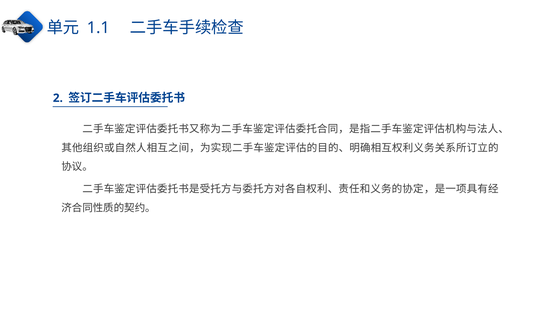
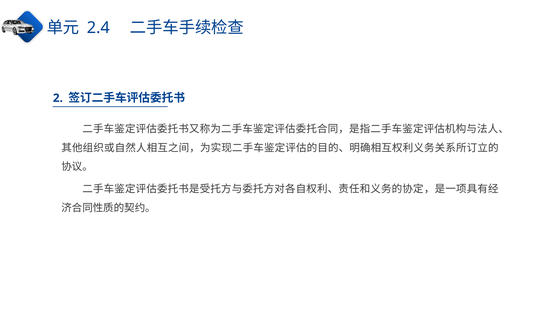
1.1: 1.1 -> 2.4
